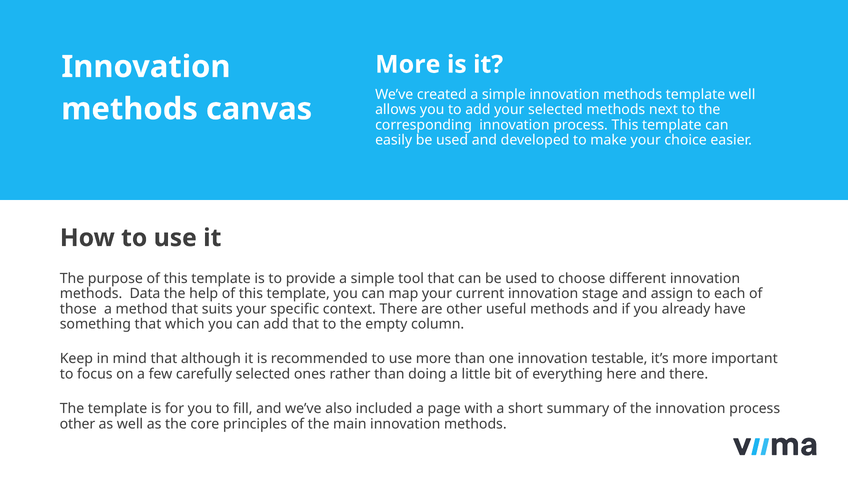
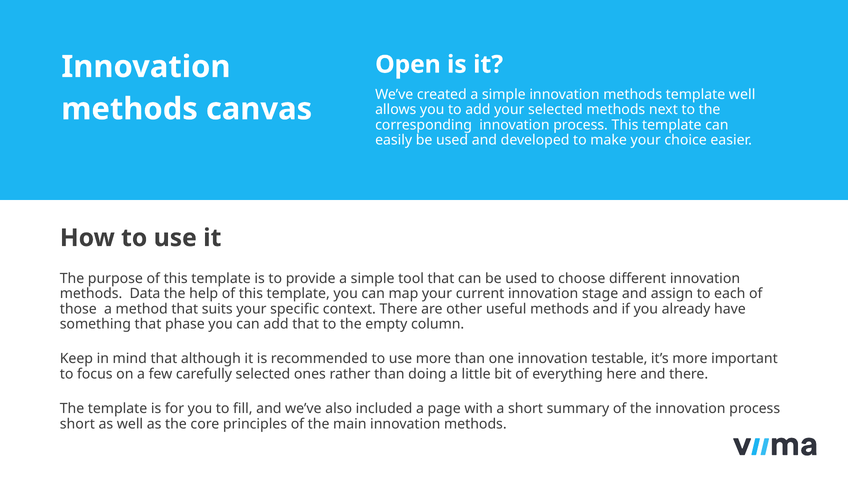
More at (408, 65): More -> Open
which: which -> phase
other at (77, 424): other -> short
